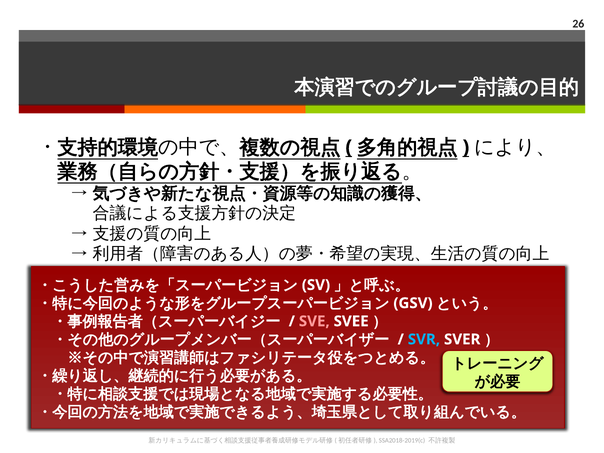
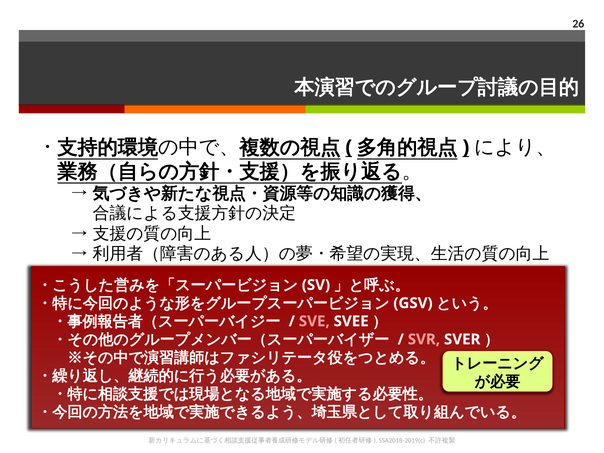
SVR colour: light blue -> pink
